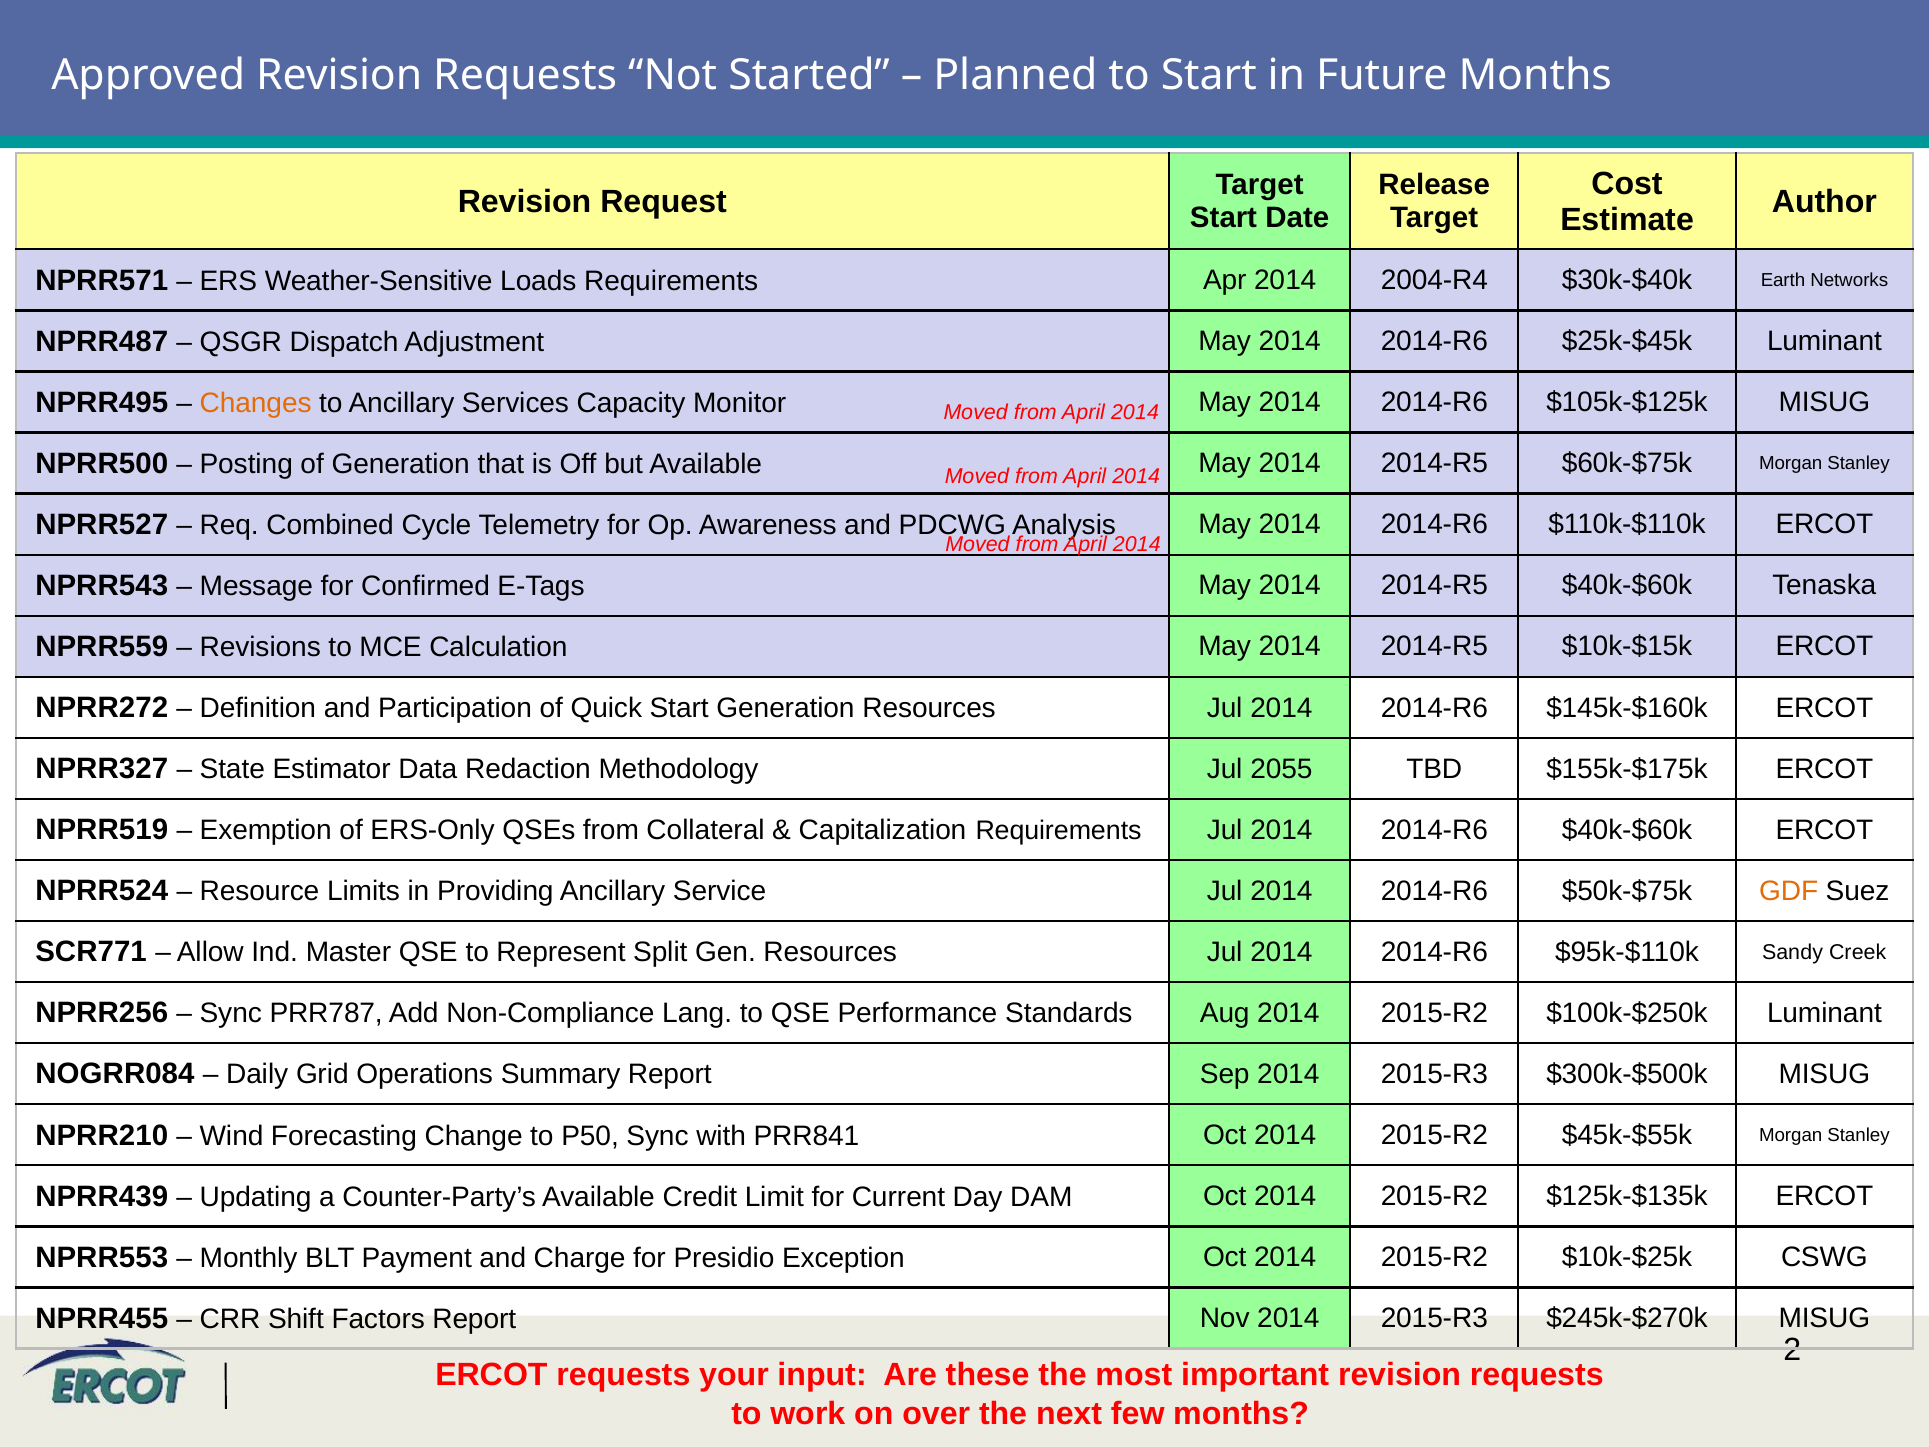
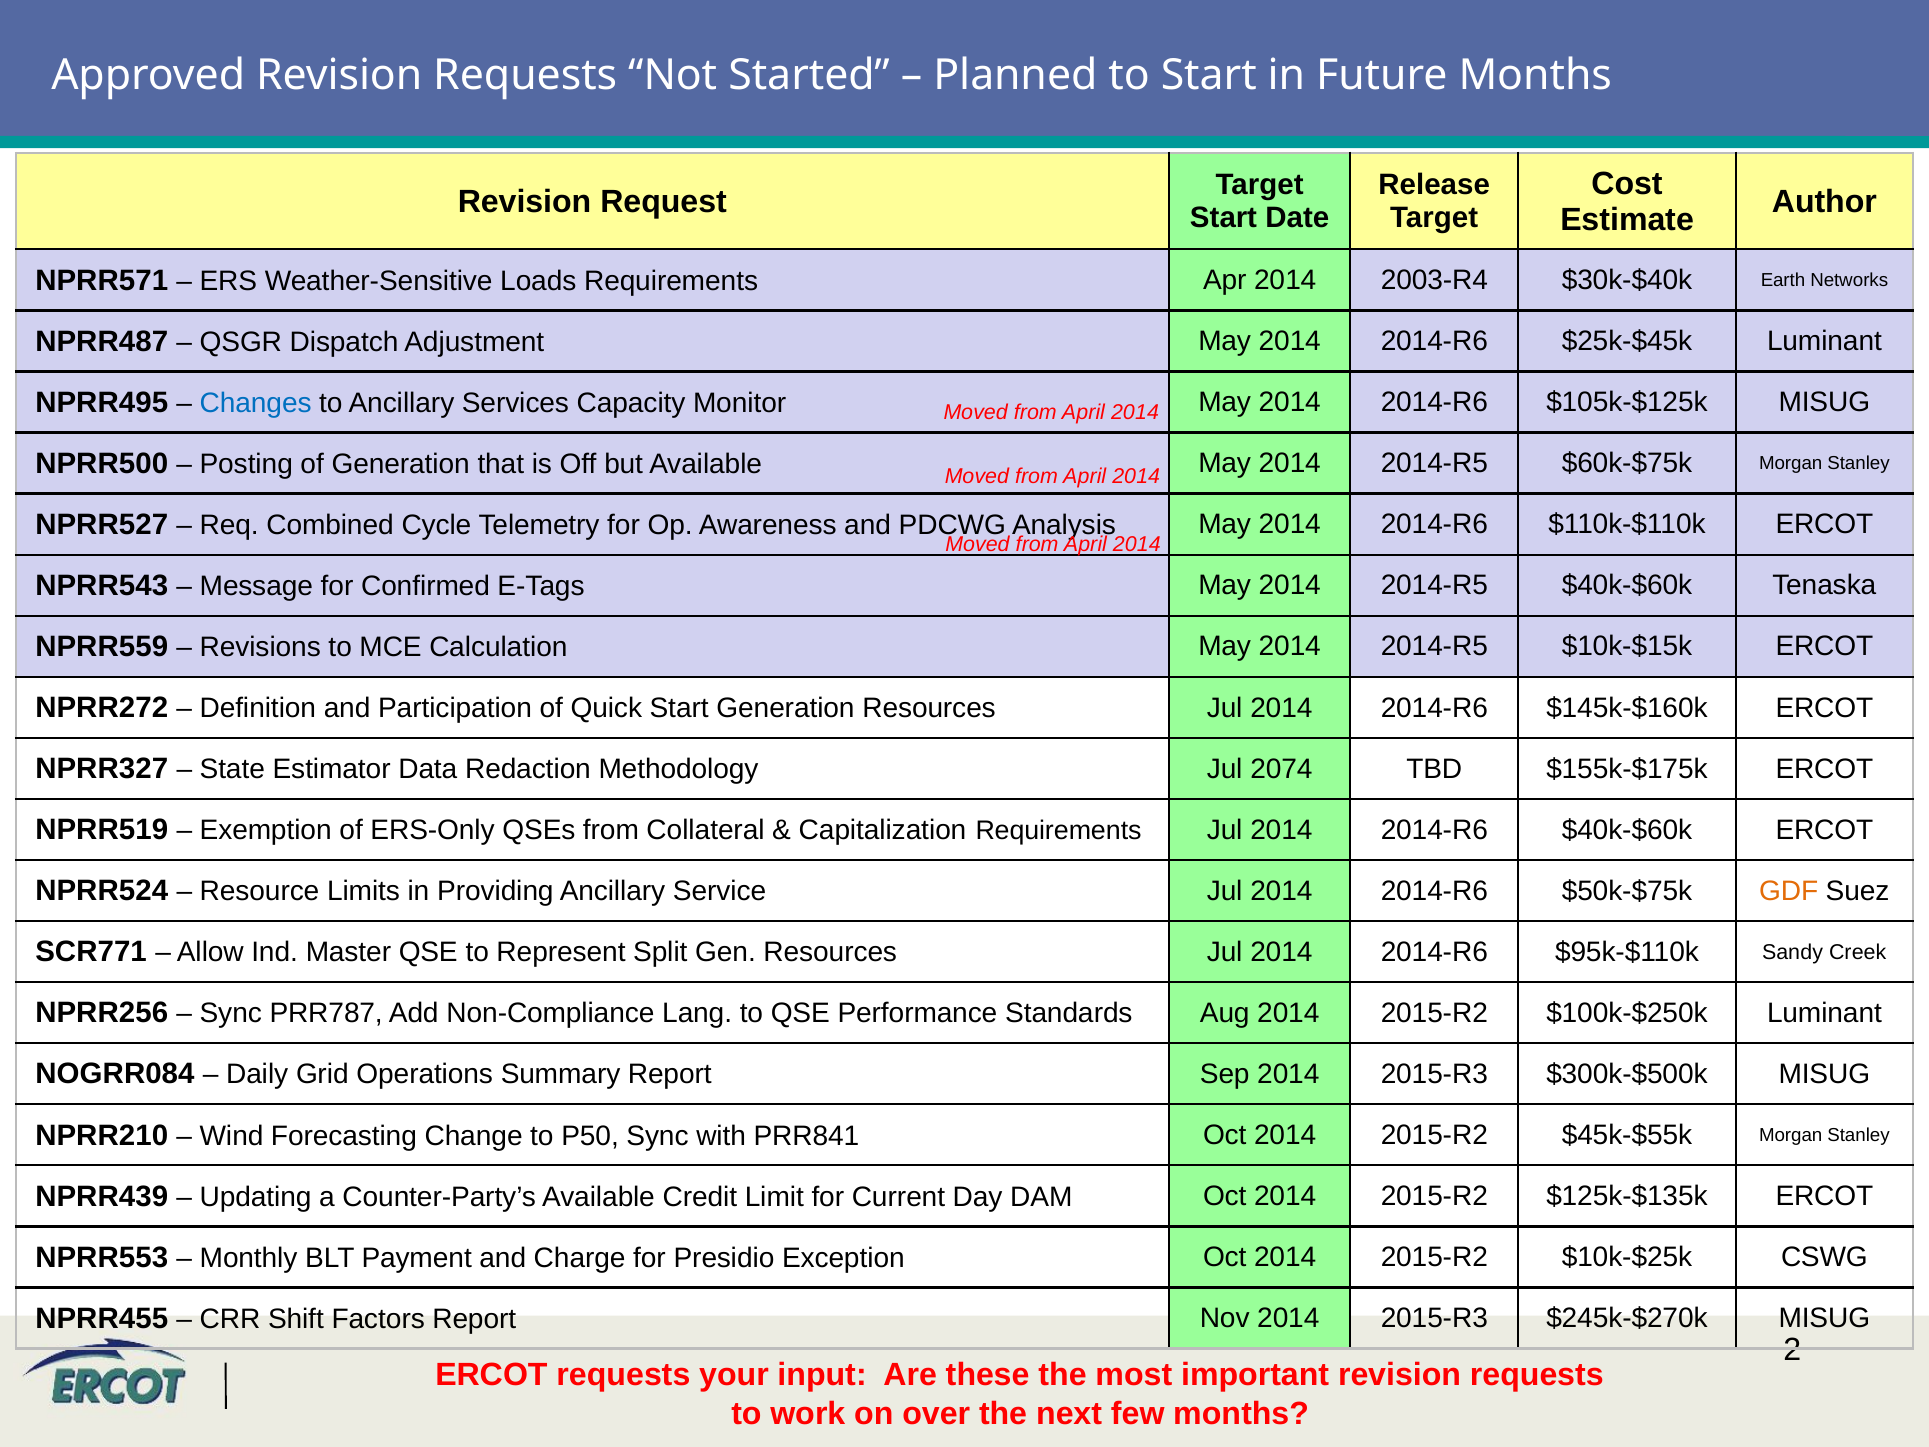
2004-R4: 2004-R4 -> 2003-R4
Changes colour: orange -> blue
2055: 2055 -> 2074
